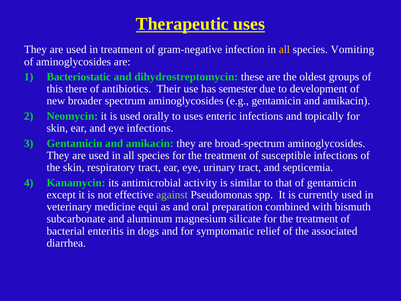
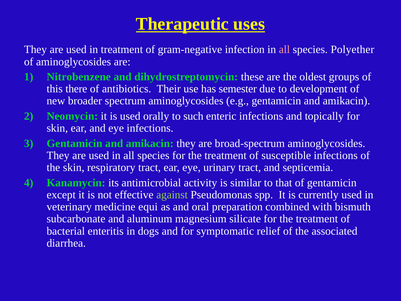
all at (284, 50) colour: yellow -> pink
Vomiting: Vomiting -> Polyether
Bacteriostatic: Bacteriostatic -> Nitrobenzene
to uses: uses -> such
